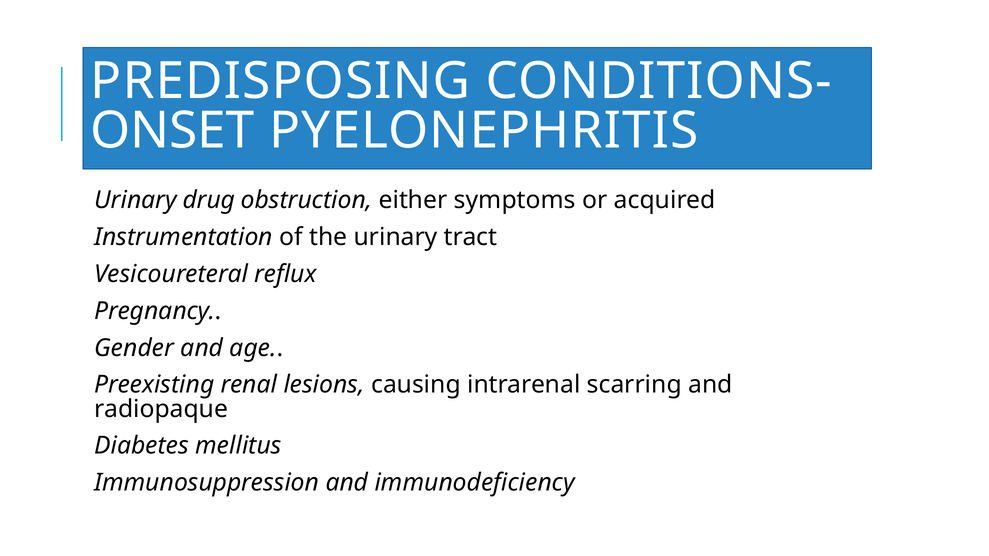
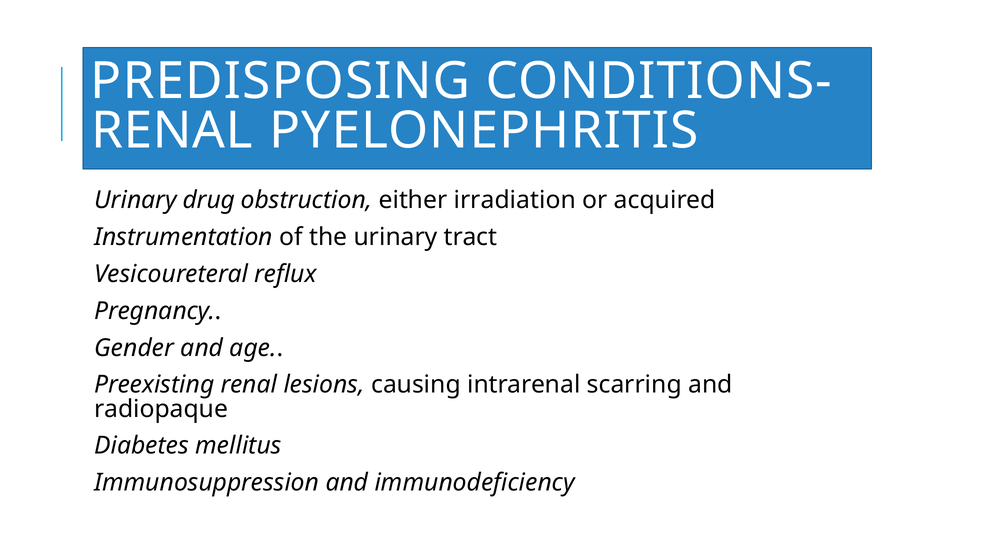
ONSET at (172, 131): ONSET -> RENAL
symptoms: symptoms -> irradiation
